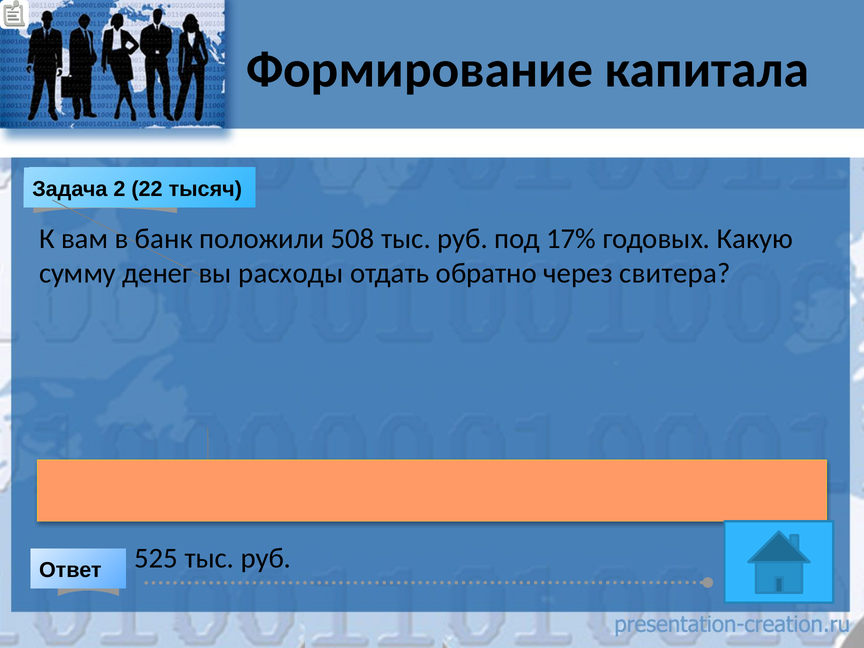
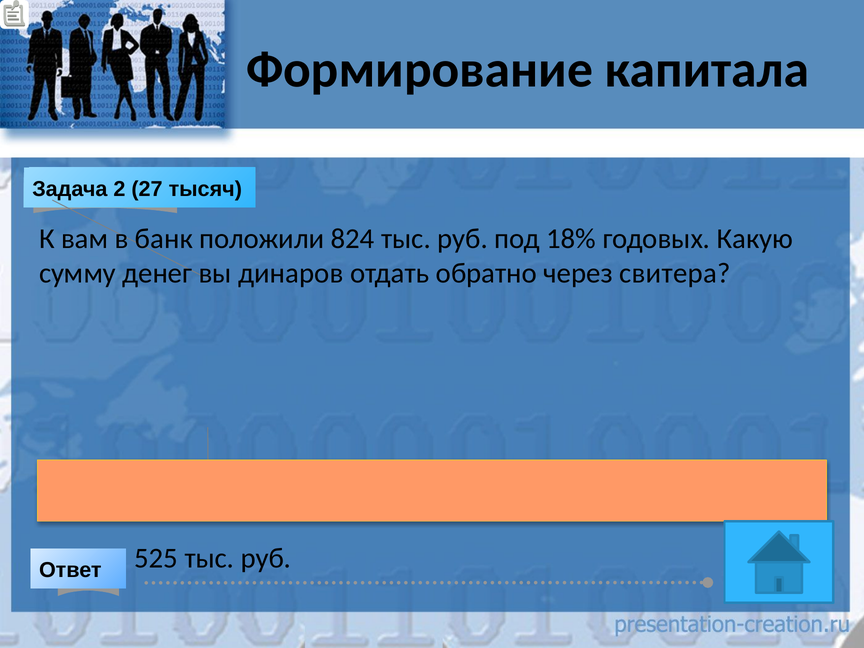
22: 22 -> 27
508: 508 -> 824
17%: 17% -> 18%
расходы: расходы -> динаров
